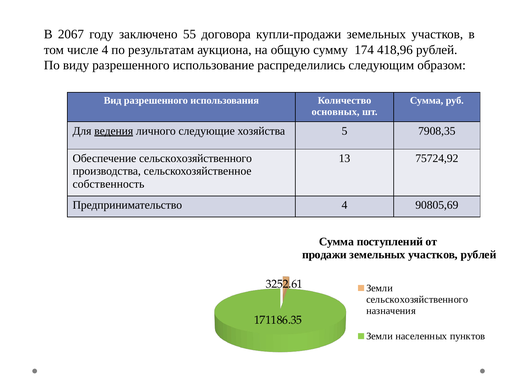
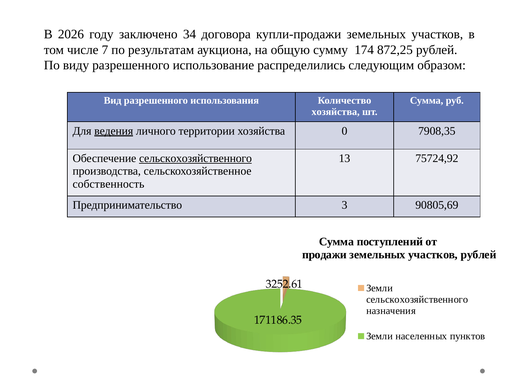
2067: 2067 -> 2026
55: 55 -> 34
числе 4: 4 -> 7
418,96: 418,96 -> 872,25
основных at (336, 112): основных -> хозяйства
следующие: следующие -> территории
5: 5 -> 0
сельскохозяйственного at (196, 158) underline: none -> present
Предпринимательство 4: 4 -> 3
